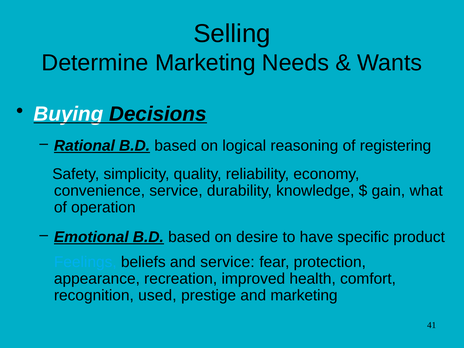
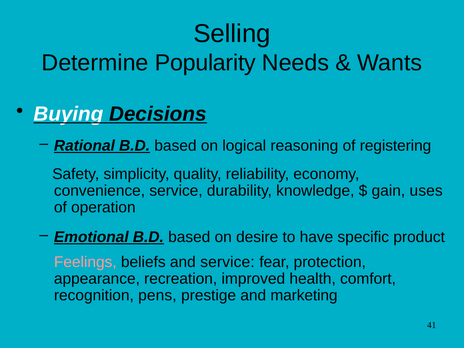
Determine Marketing: Marketing -> Popularity
what: what -> uses
Feelings colour: light blue -> pink
used: used -> pens
